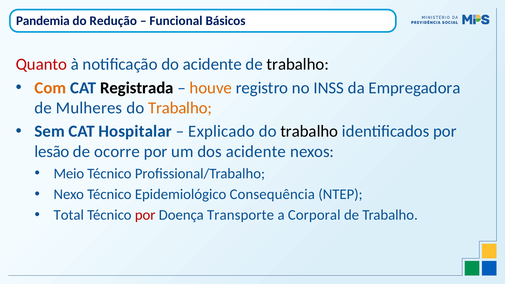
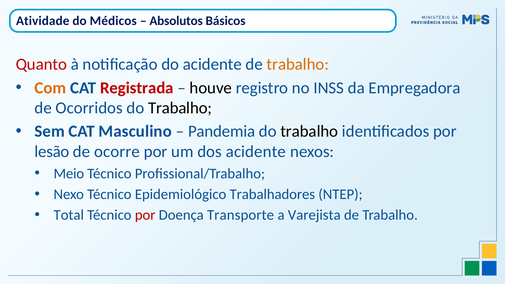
Pandemia: Pandemia -> Atividade
Redução: Redução -> Médicos
Funcional: Funcional -> Absolutos
trabalho at (298, 64) colour: black -> orange
Registrada colour: black -> red
houve colour: orange -> black
Mulheres: Mulheres -> Ocorridos
Trabalho at (180, 108) colour: orange -> black
Hospitalar: Hospitalar -> Masculino
Explicado: Explicado -> Pandemia
Consequência: Consequência -> Trabalhadores
Corporal: Corporal -> Varejista
